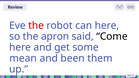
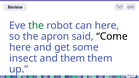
the at (36, 26) colour: red -> green
mean: mean -> insect
and been: been -> them
